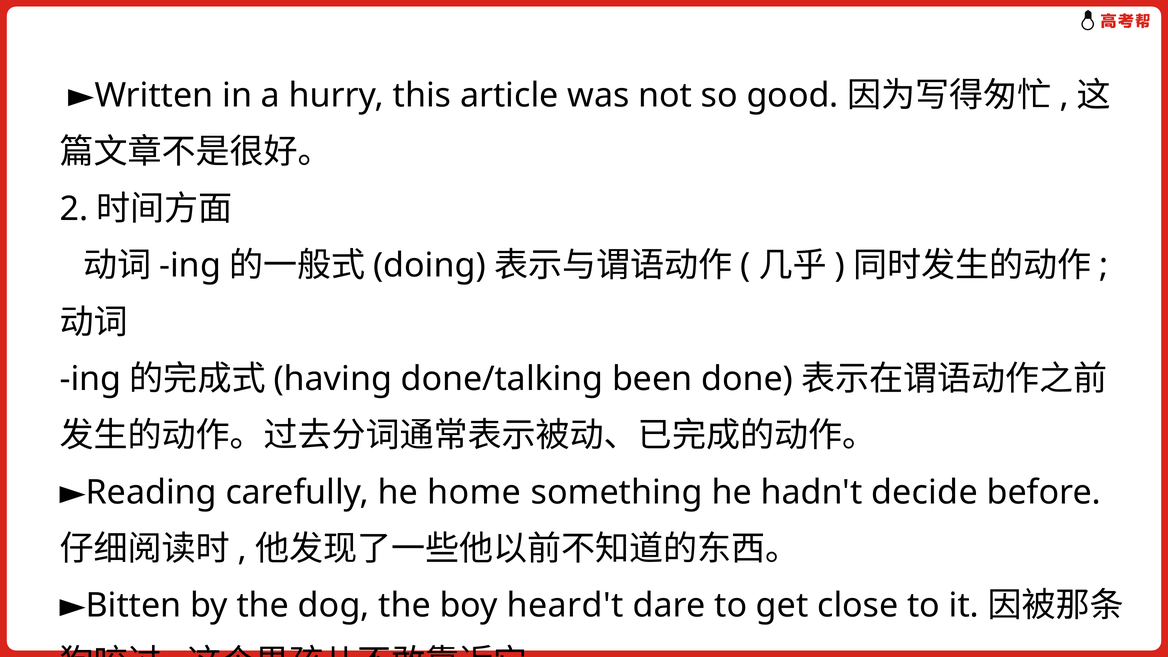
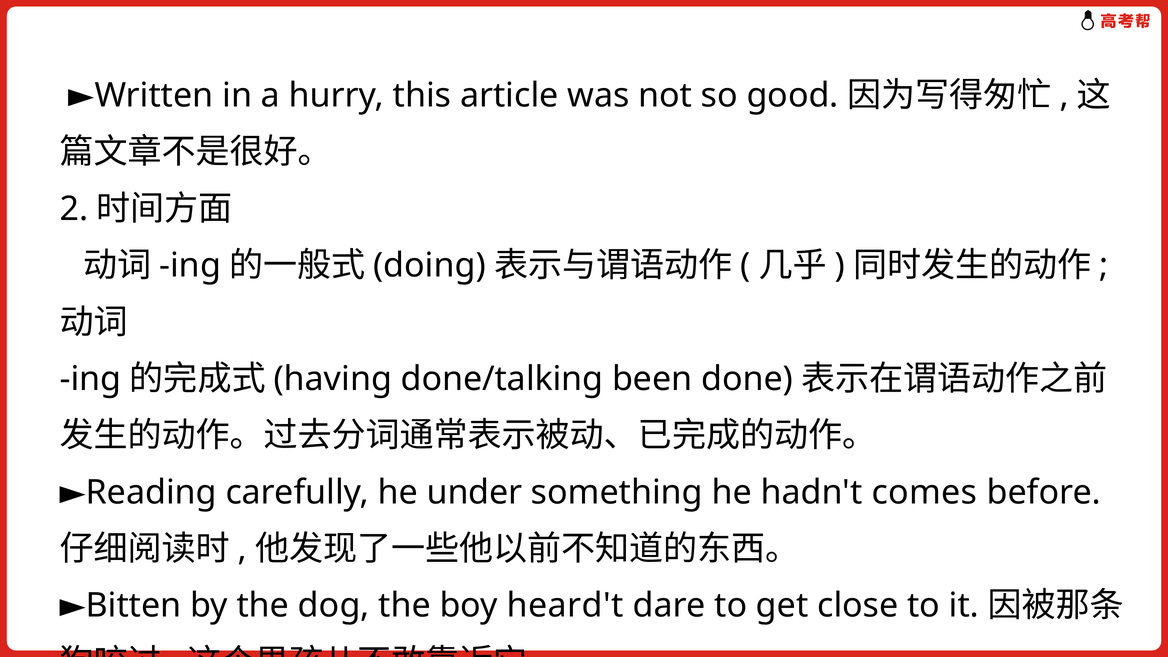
home: home -> under
decide: decide -> comes
